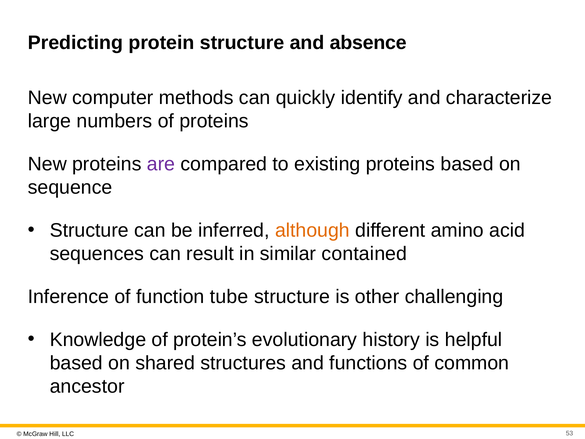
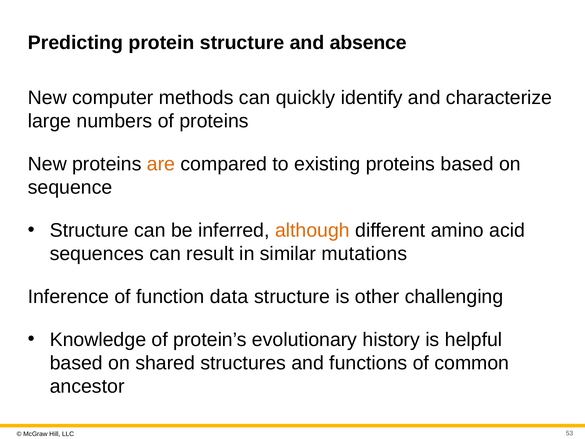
are colour: purple -> orange
contained: contained -> mutations
tube: tube -> data
